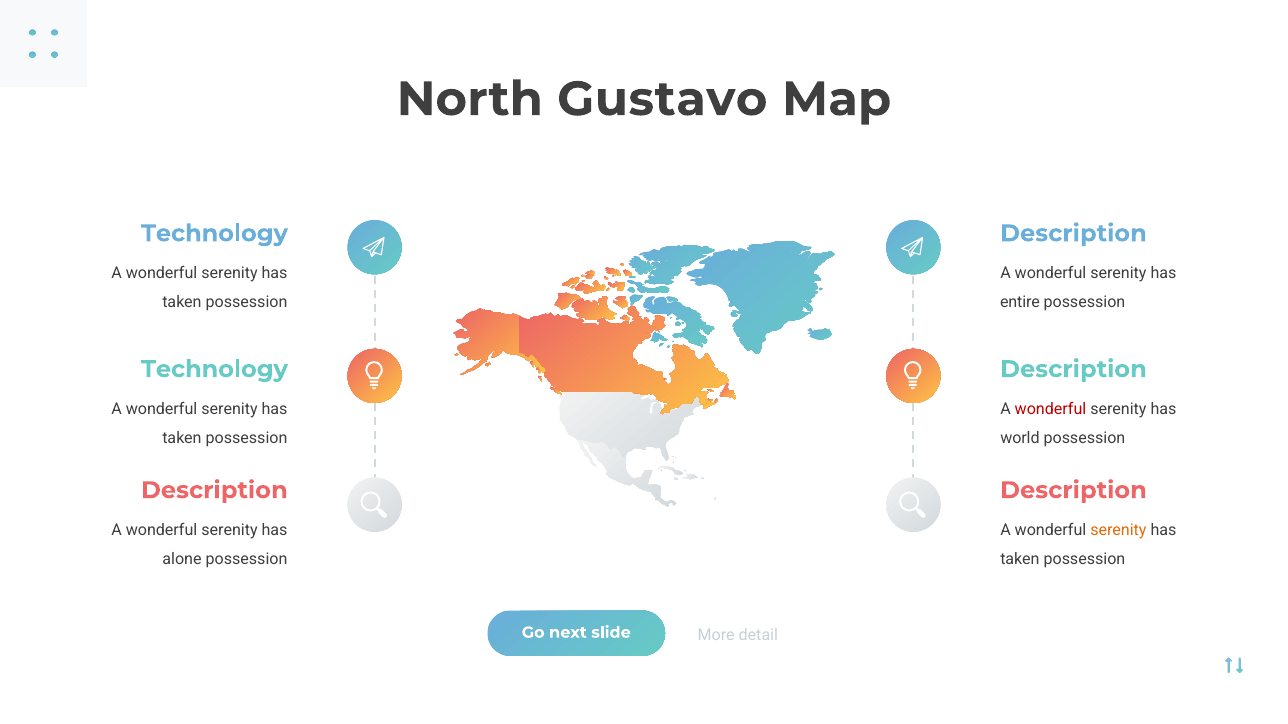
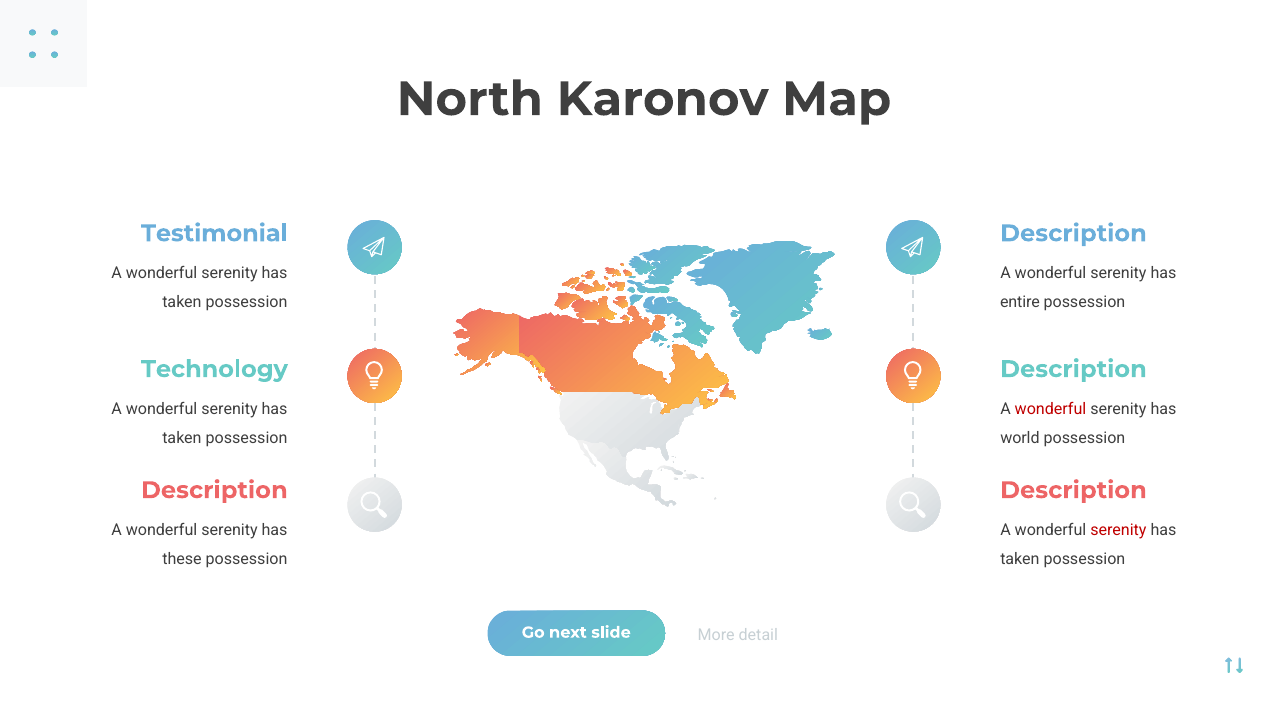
Gustavo: Gustavo -> Karonov
Technology at (214, 234): Technology -> Testimonial
serenity at (1118, 531) colour: orange -> red
alone: alone -> these
